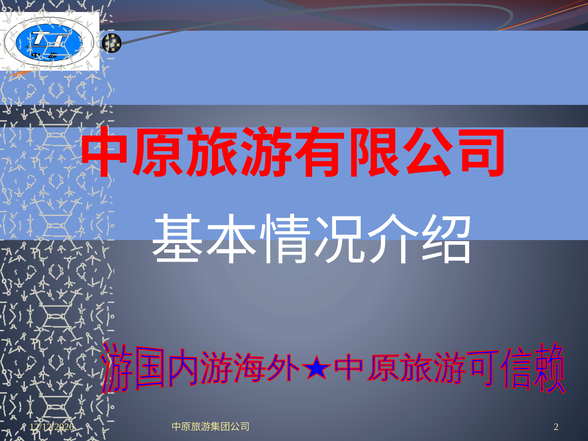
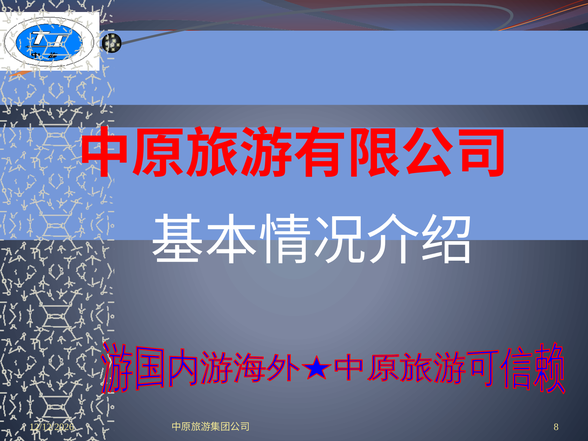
2: 2 -> 8
